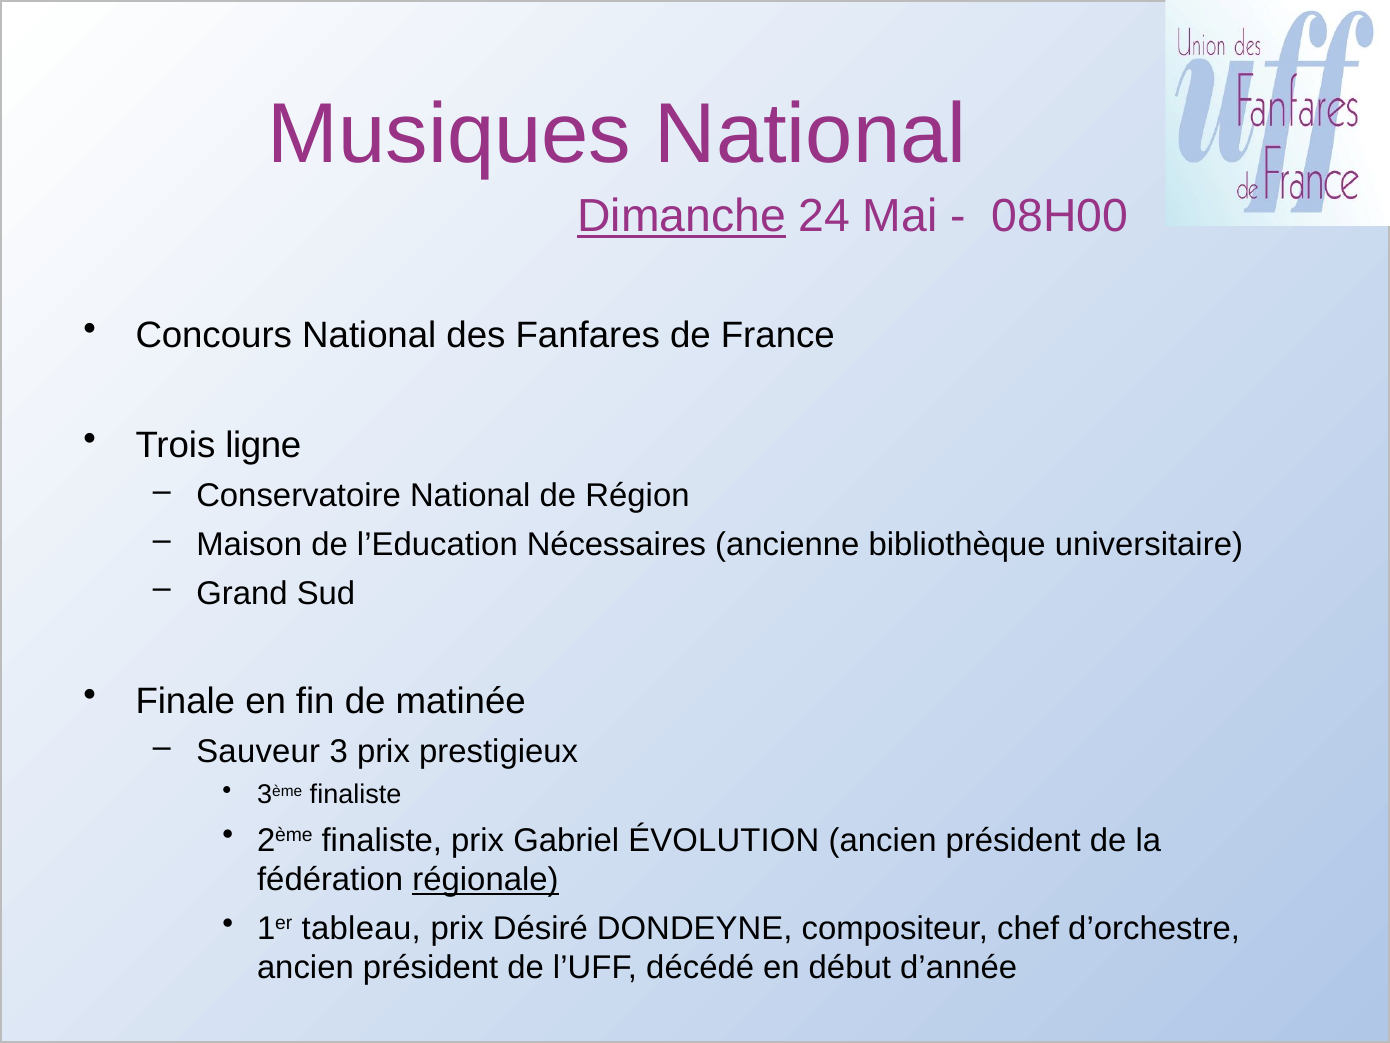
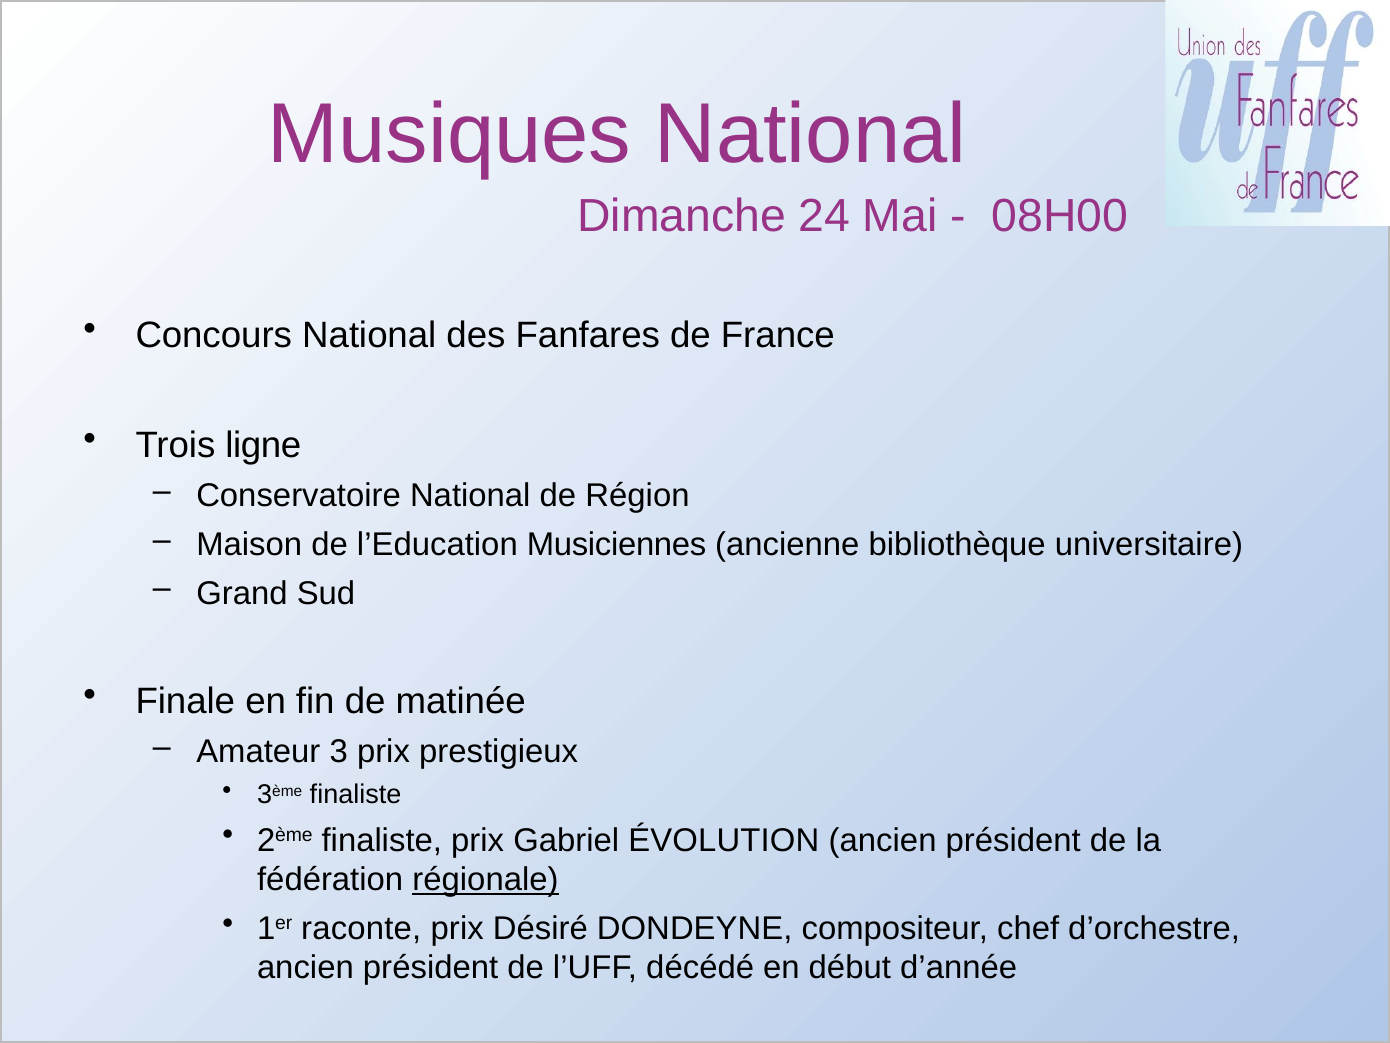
Dimanche underline: present -> none
Nécessaires: Nécessaires -> Musiciennes
Sauveur: Sauveur -> Amateur
tableau: tableau -> raconte
